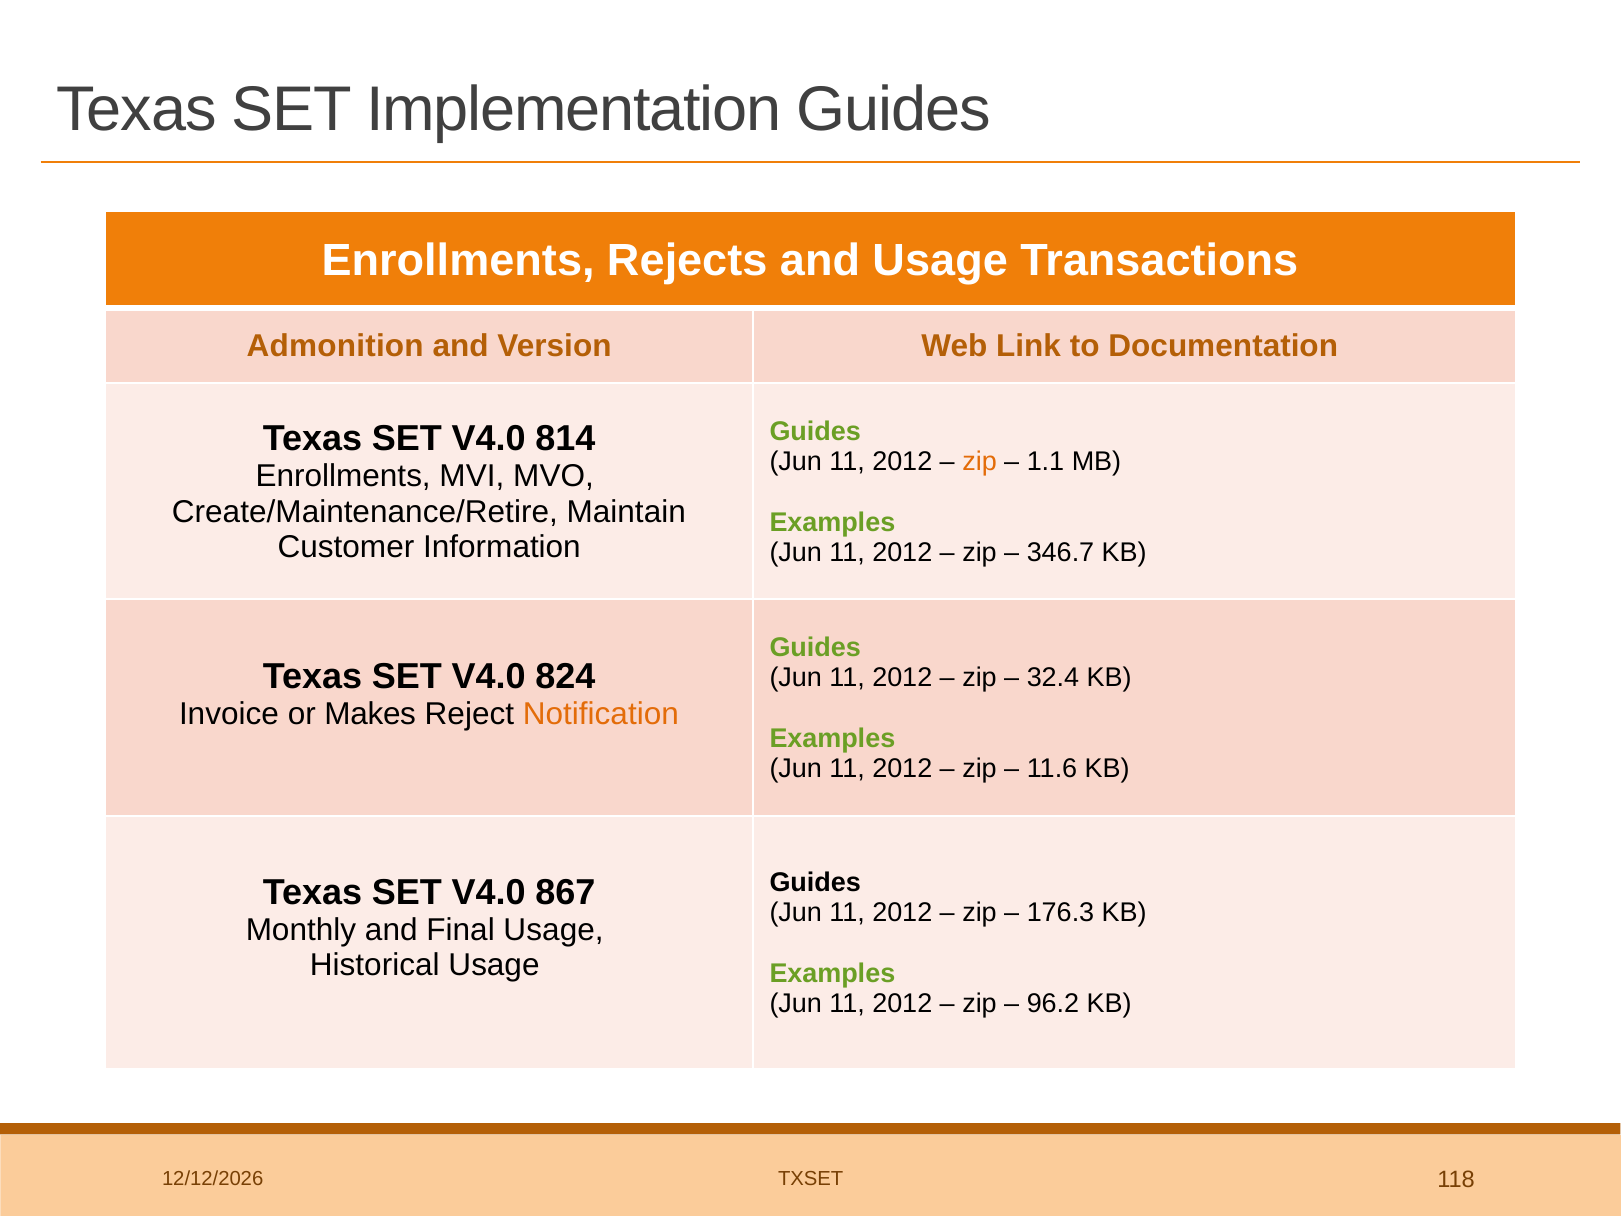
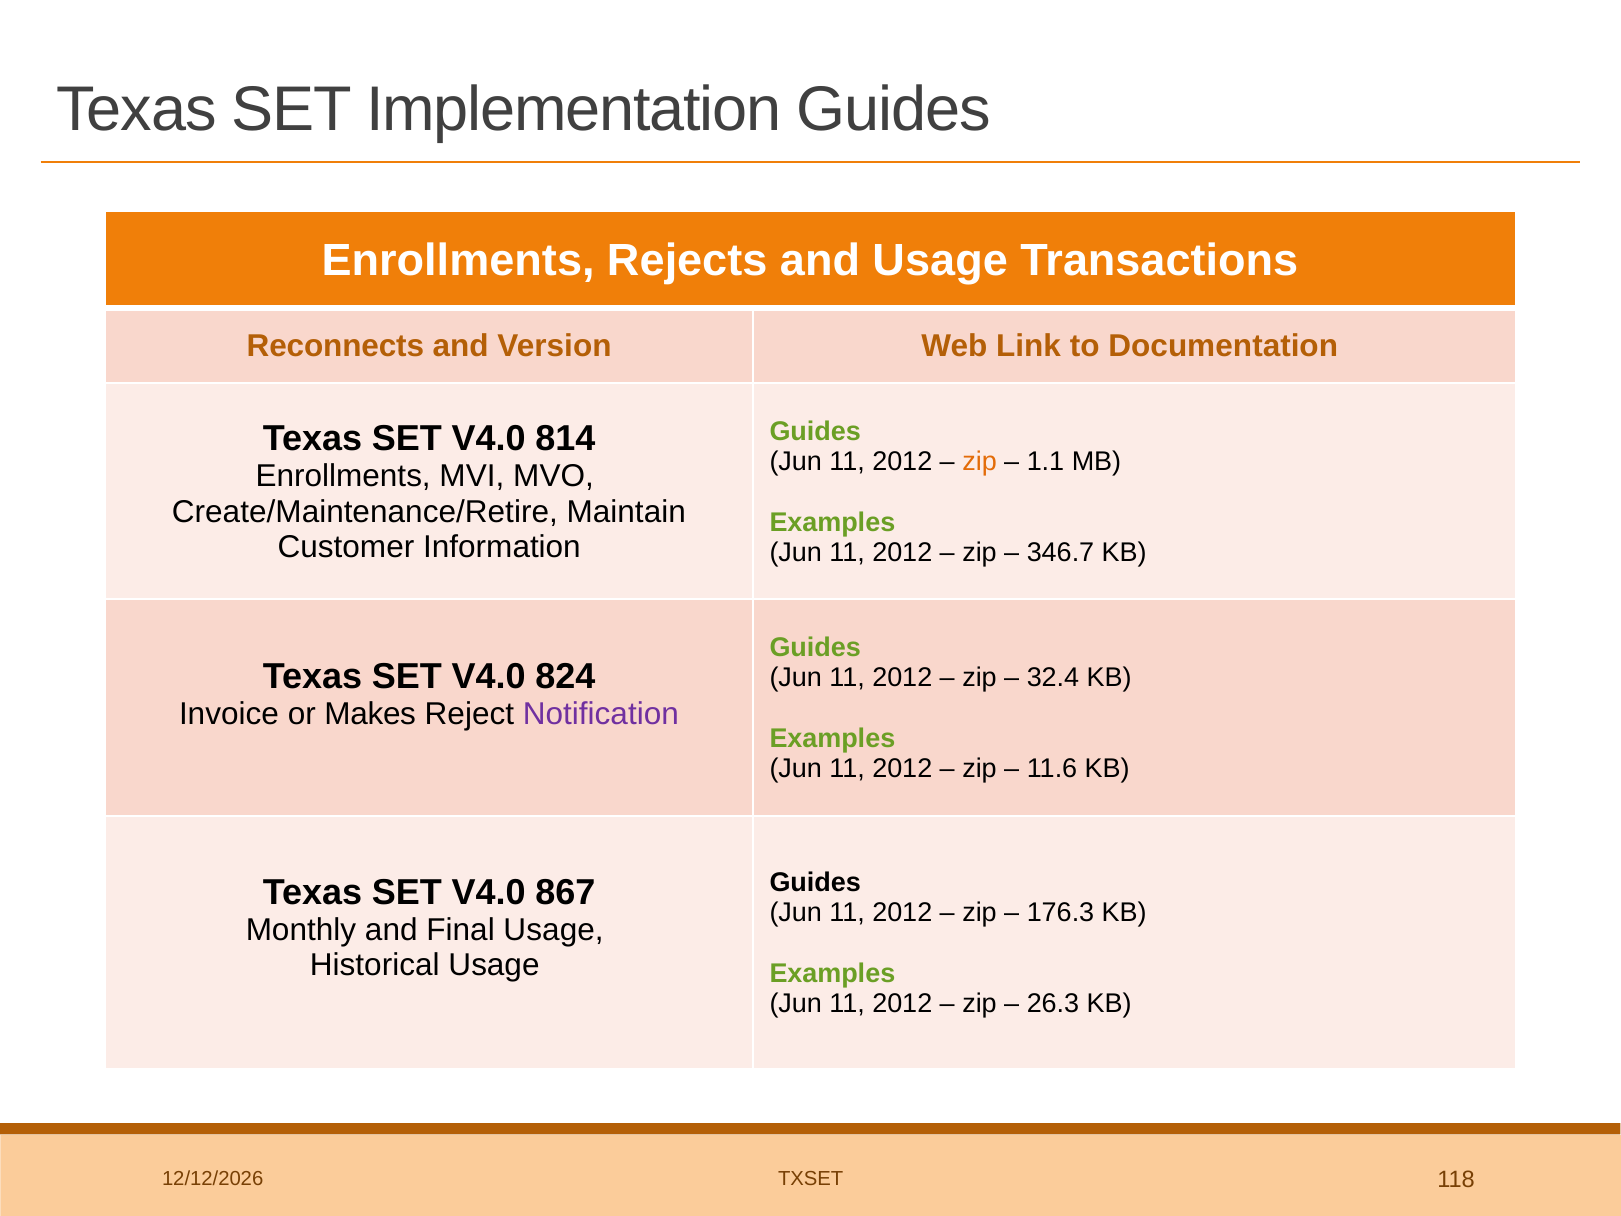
Admonition: Admonition -> Reconnects
Notification colour: orange -> purple
96.2: 96.2 -> 26.3
